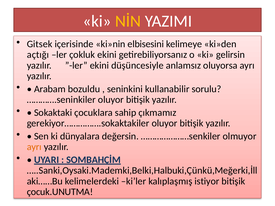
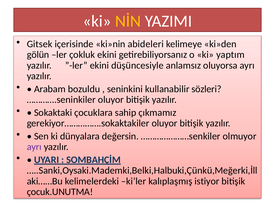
elbisesini: elbisesini -> abideleri
açtığı: açtığı -> gölün
gelirsin: gelirsin -> yaptım
sorulu: sorulu -> sözleri
ayrı at (34, 147) colour: orange -> purple
